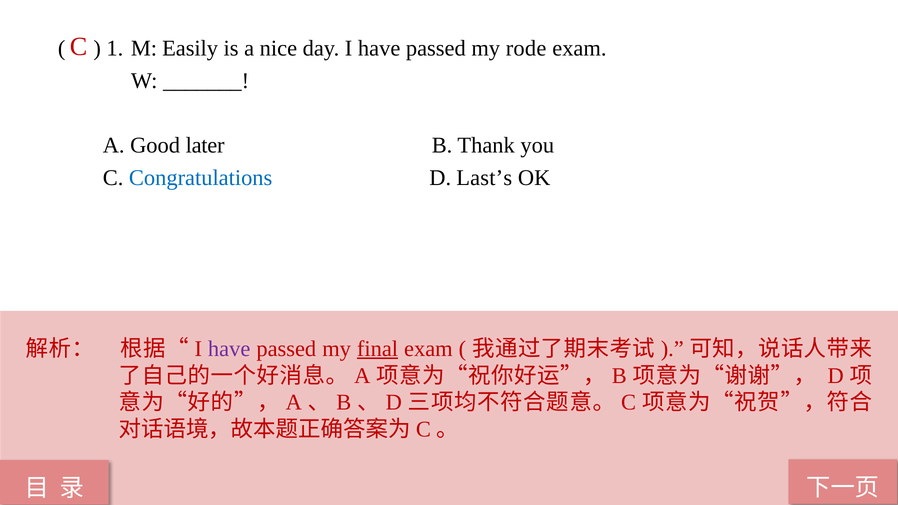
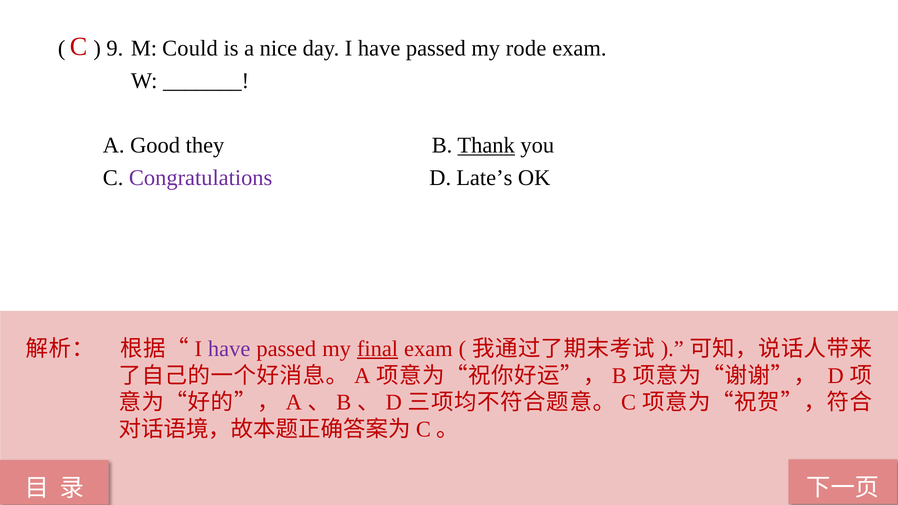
1: 1 -> 9
Easily: Easily -> Could
later: later -> they
Thank underline: none -> present
Congratulations colour: blue -> purple
Last’s: Last’s -> Late’s
